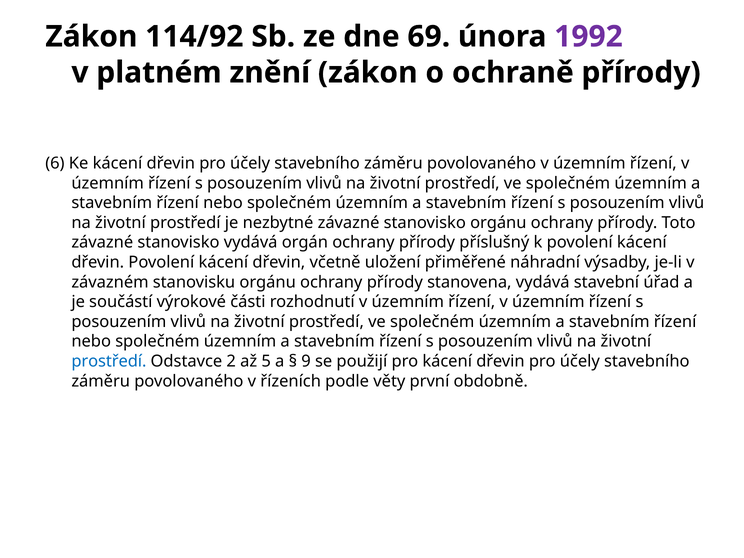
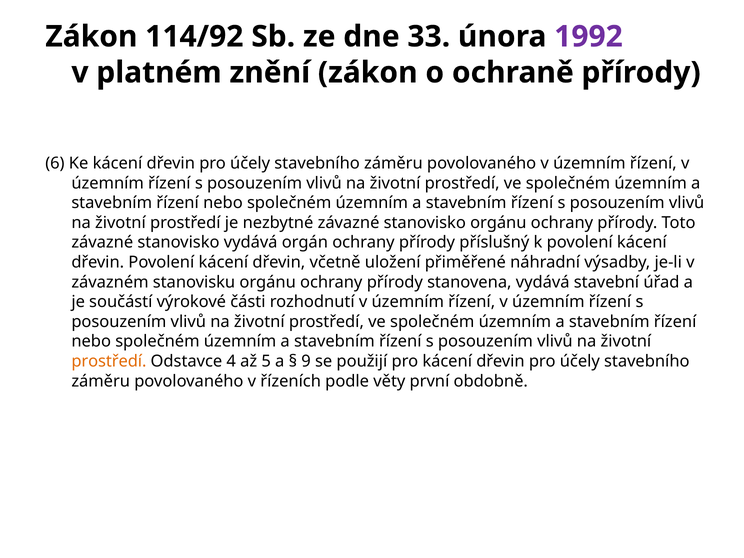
69: 69 -> 33
prostředí at (109, 361) colour: blue -> orange
2: 2 -> 4
